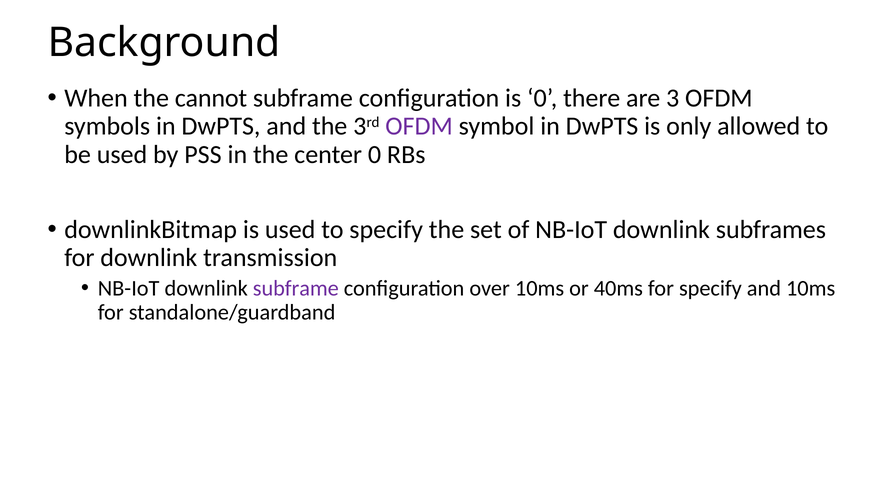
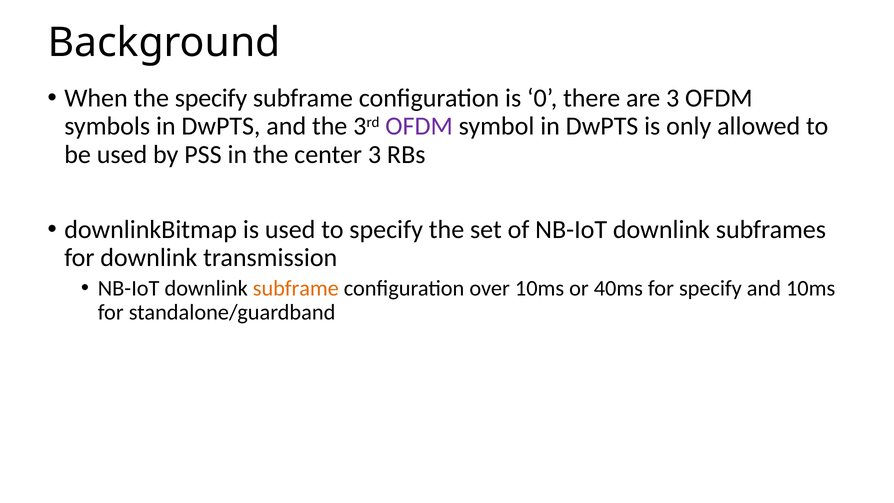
the cannot: cannot -> specify
center 0: 0 -> 3
subframe at (296, 288) colour: purple -> orange
